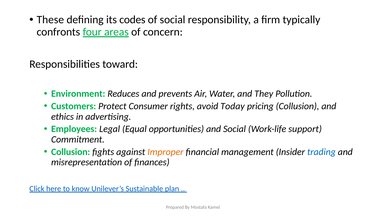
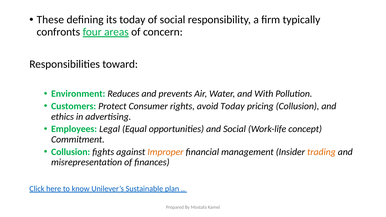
its codes: codes -> today
They: They -> With
support: support -> concept
trading colour: blue -> orange
